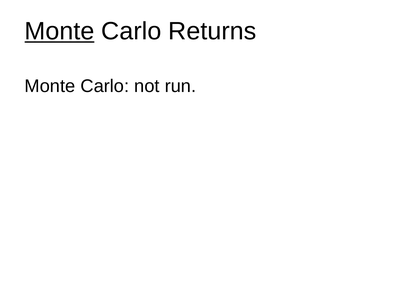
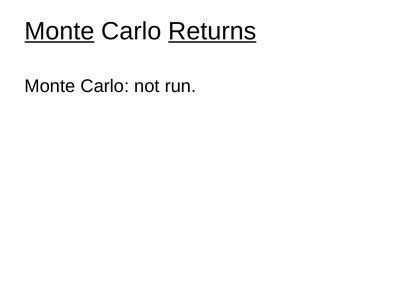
Returns underline: none -> present
